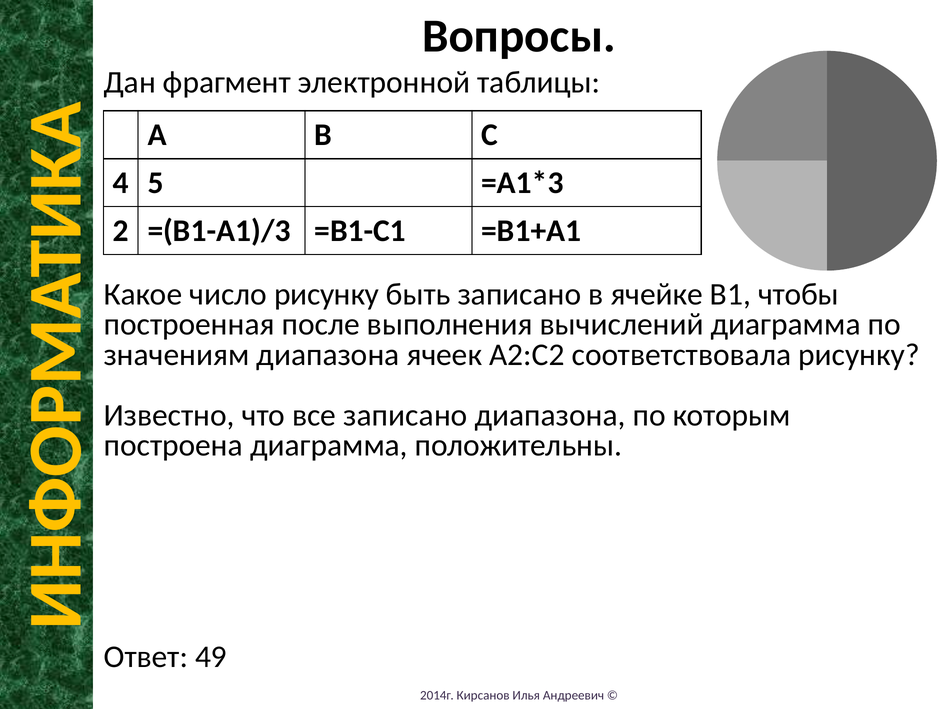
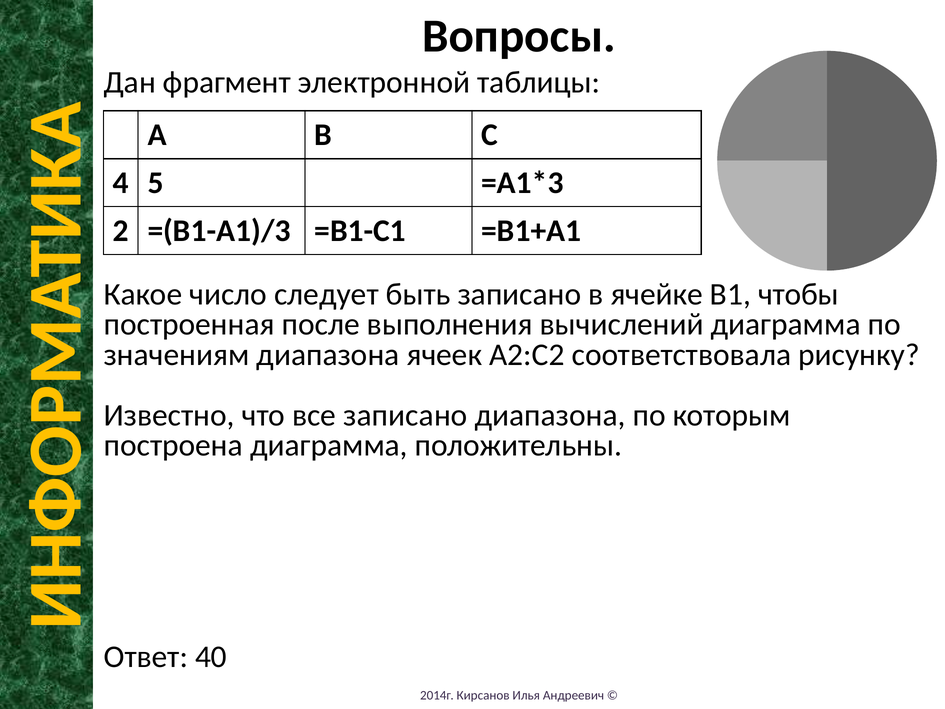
число рисунку: рисунку -> следует
49: 49 -> 40
